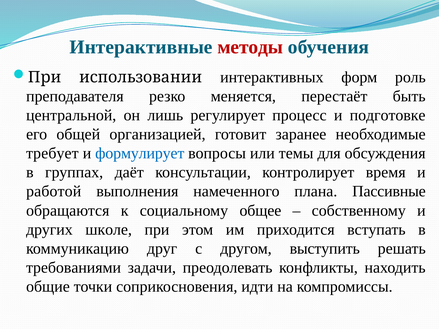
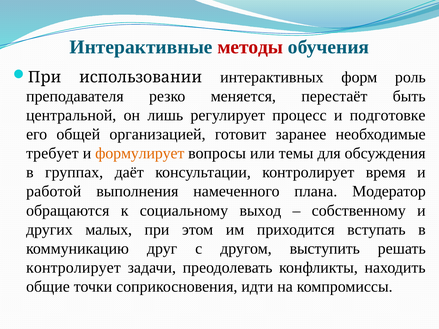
формулирует colour: blue -> orange
Пассивные: Пассивные -> Модератор
общее: общее -> выход
школе: школе -> малых
требованиями at (74, 268): требованиями -> контролирует
